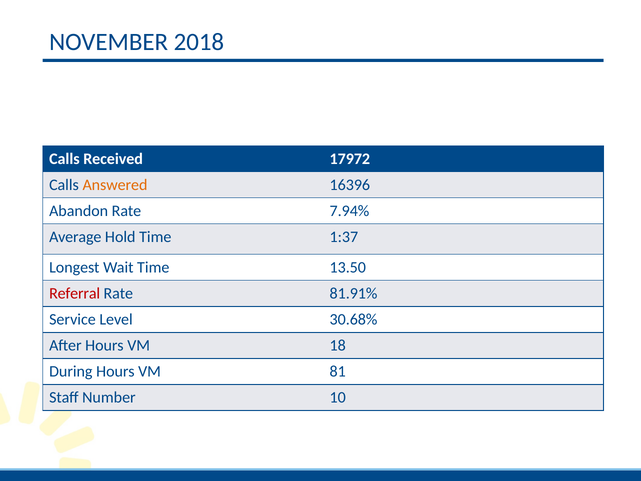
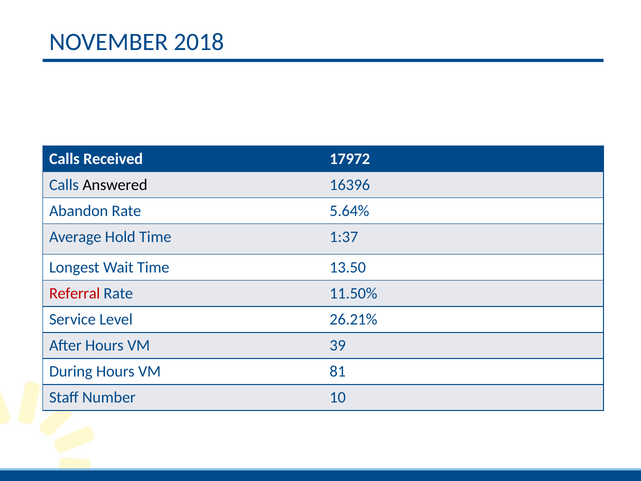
Answered colour: orange -> black
7.94%: 7.94% -> 5.64%
81.91%: 81.91% -> 11.50%
30.68%: 30.68% -> 26.21%
18: 18 -> 39
